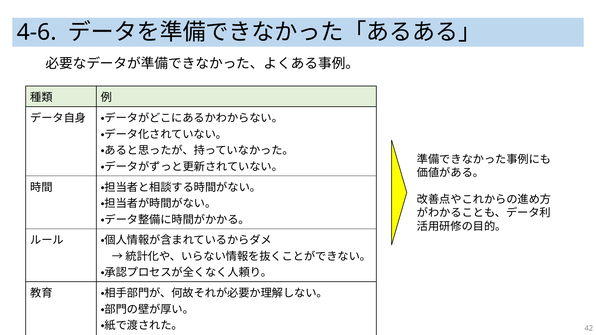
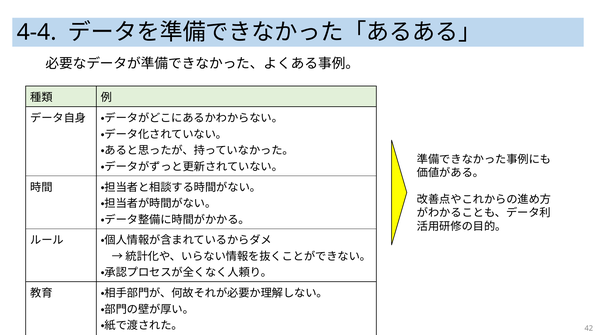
4-6: 4-6 -> 4-4
